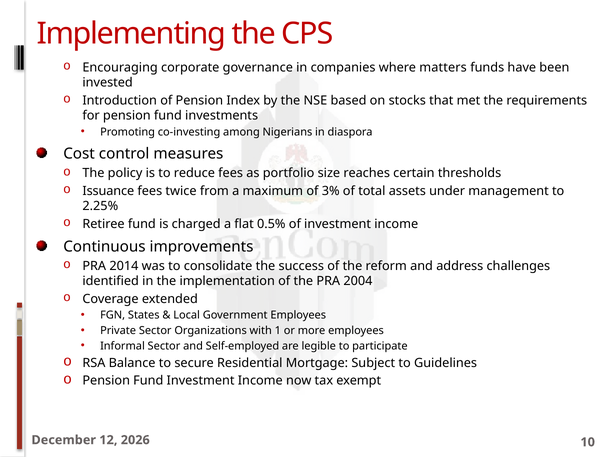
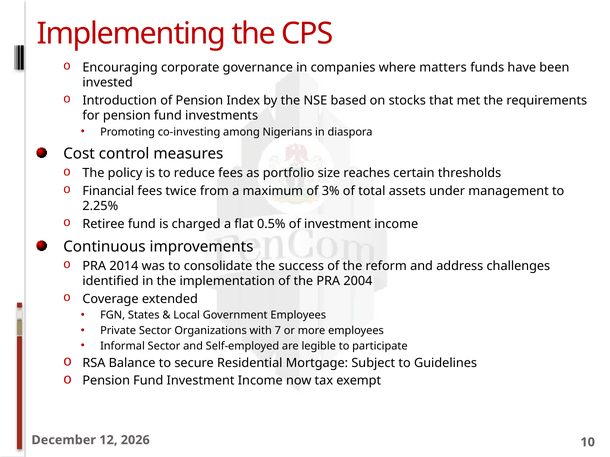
Issuance: Issuance -> Financial
1: 1 -> 7
